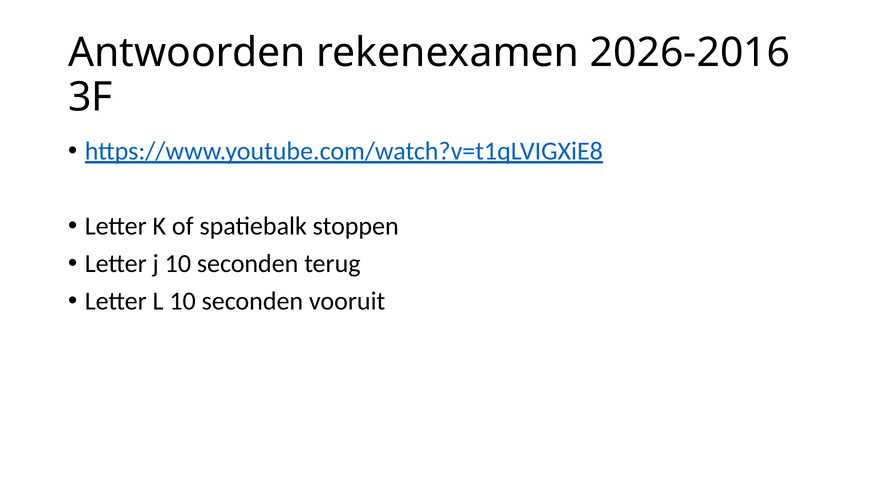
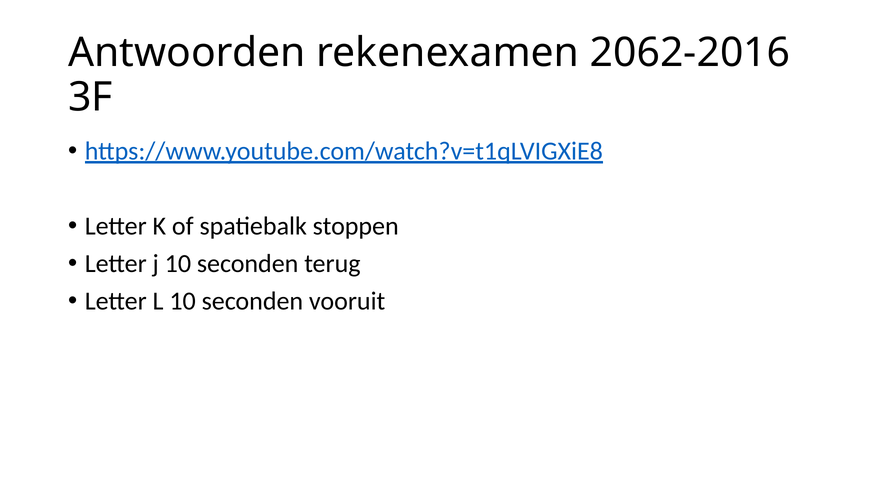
2026-2016: 2026-2016 -> 2062-2016
